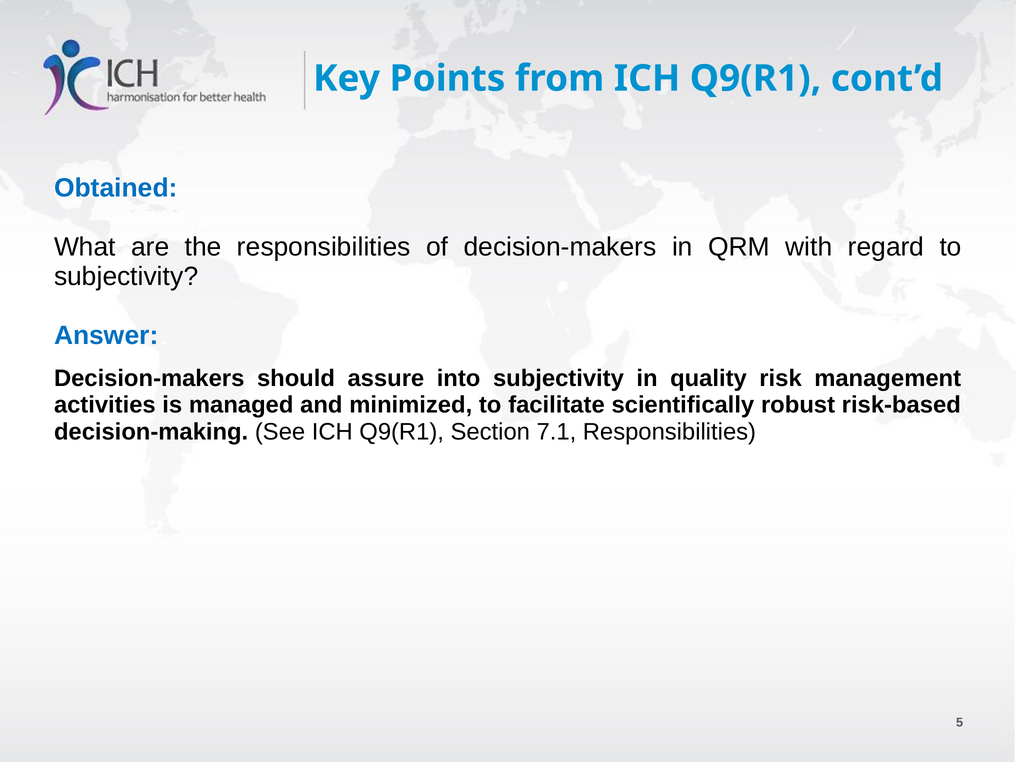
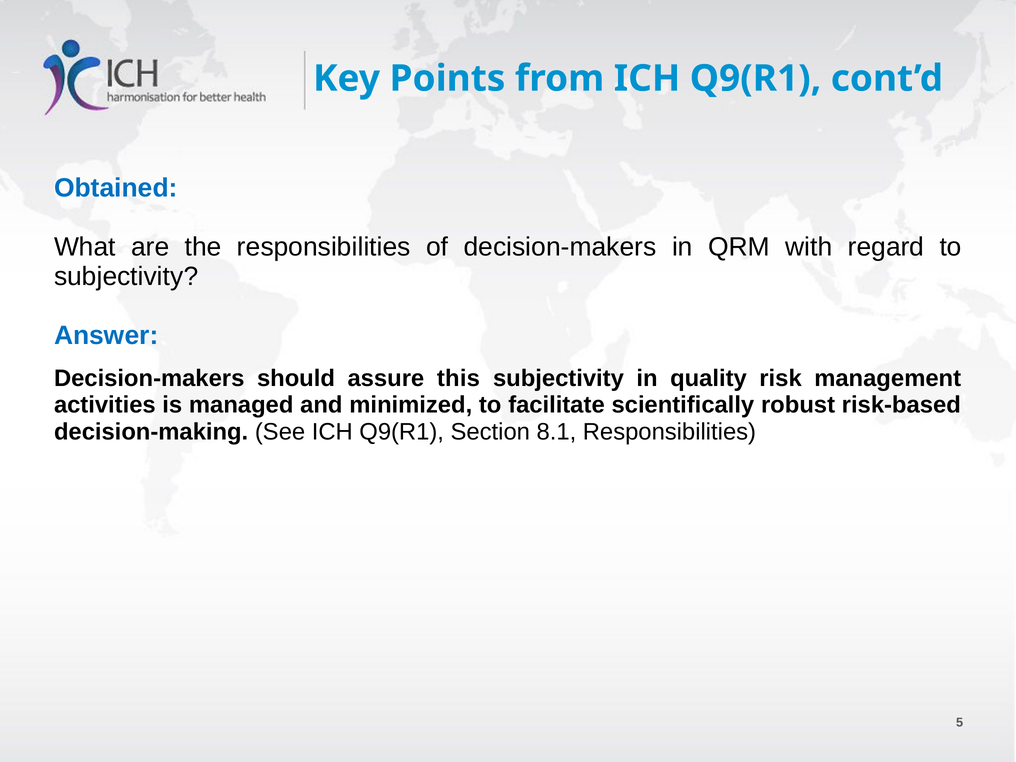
into: into -> this
7.1: 7.1 -> 8.1
